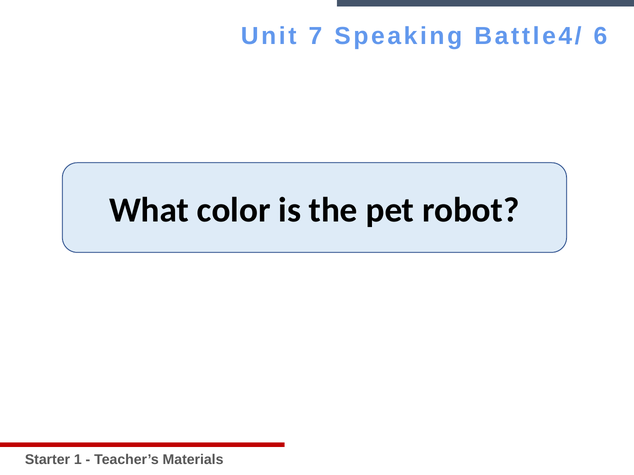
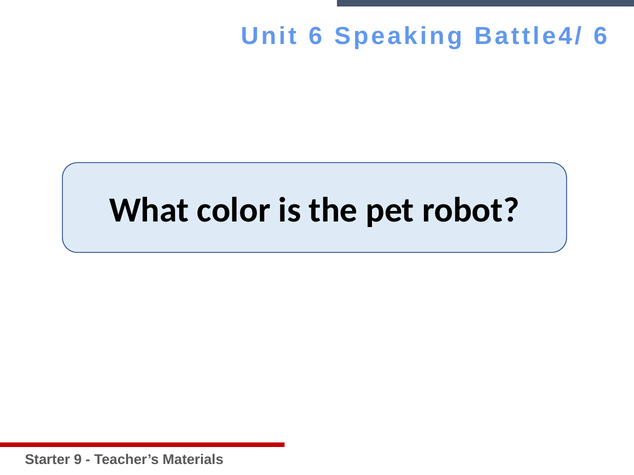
Unit 7: 7 -> 6
1: 1 -> 9
